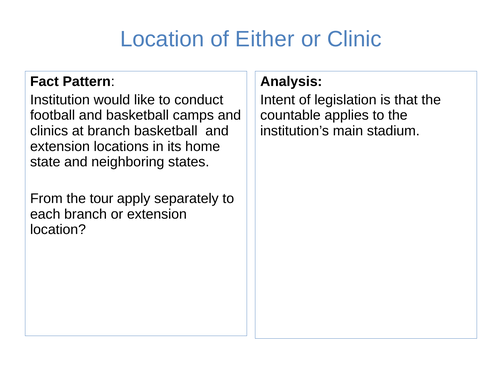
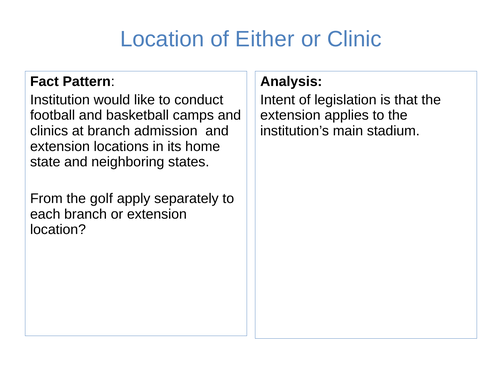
countable at (290, 116): countable -> extension
branch basketball: basketball -> admission
tour: tour -> golf
